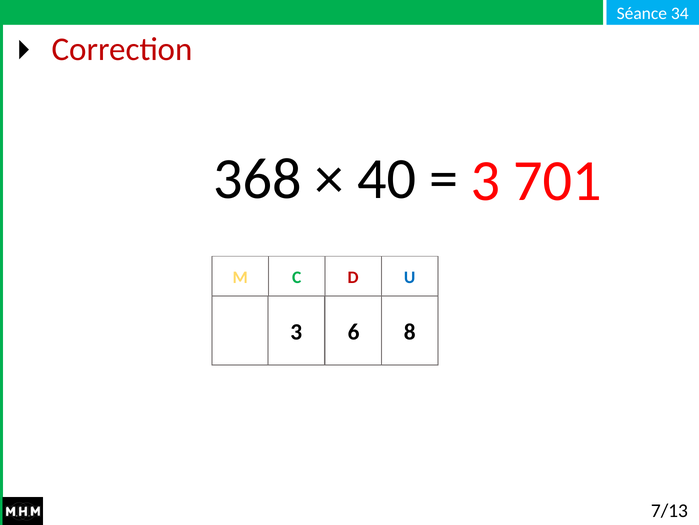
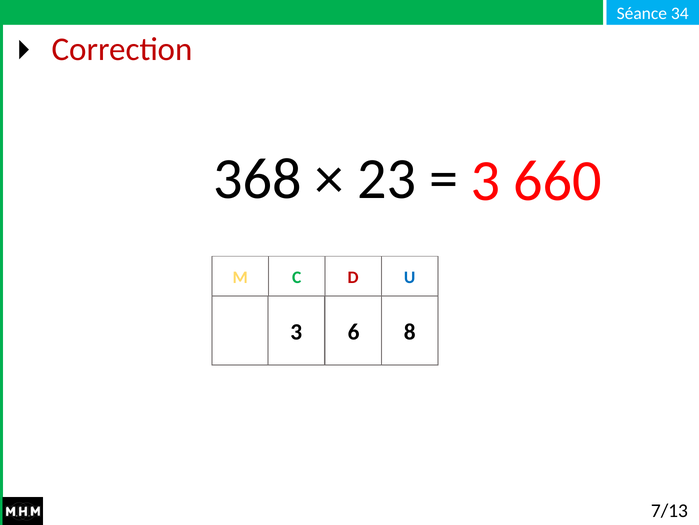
40: 40 -> 23
701: 701 -> 660
